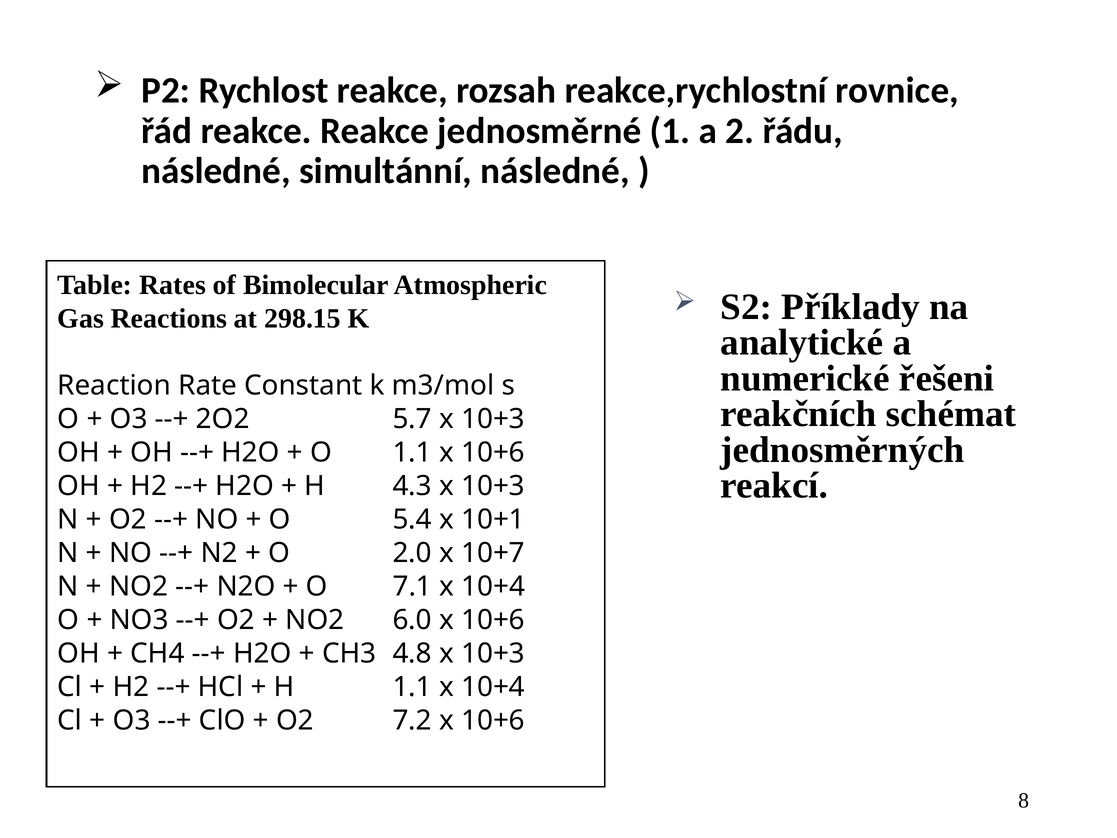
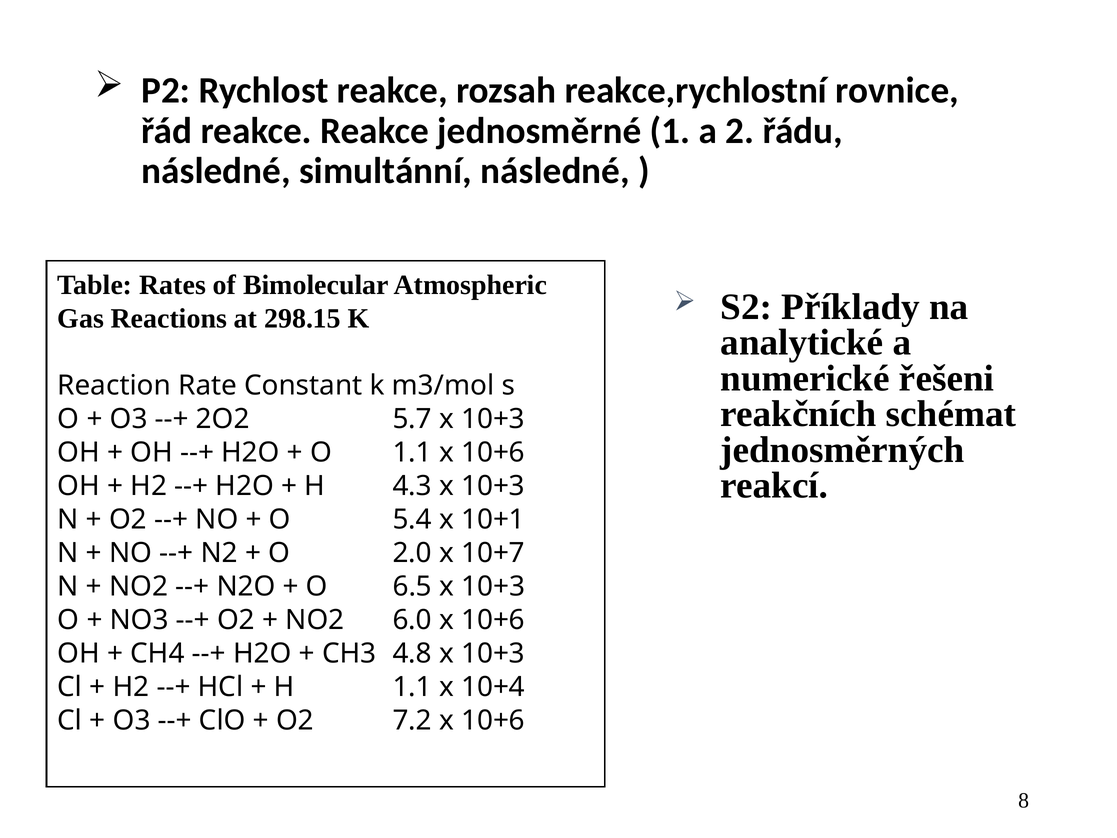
7.1: 7.1 -> 6.5
10+4 at (493, 586): 10+4 -> 10+3
